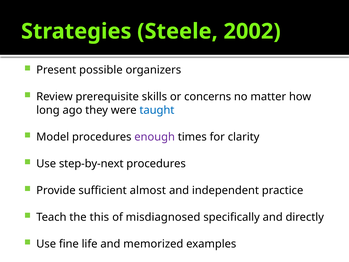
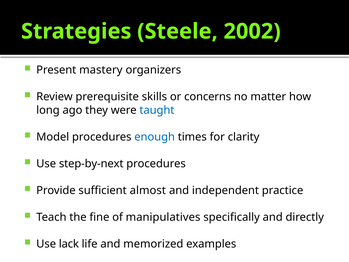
possible: possible -> mastery
enough colour: purple -> blue
this: this -> fine
misdiagnosed: misdiagnosed -> manipulatives
fine: fine -> lack
